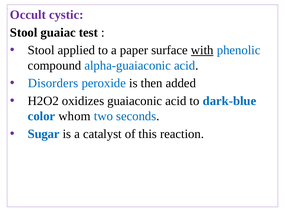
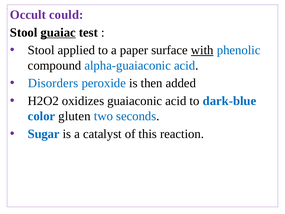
cystic: cystic -> could
guaiac underline: none -> present
whom: whom -> gluten
